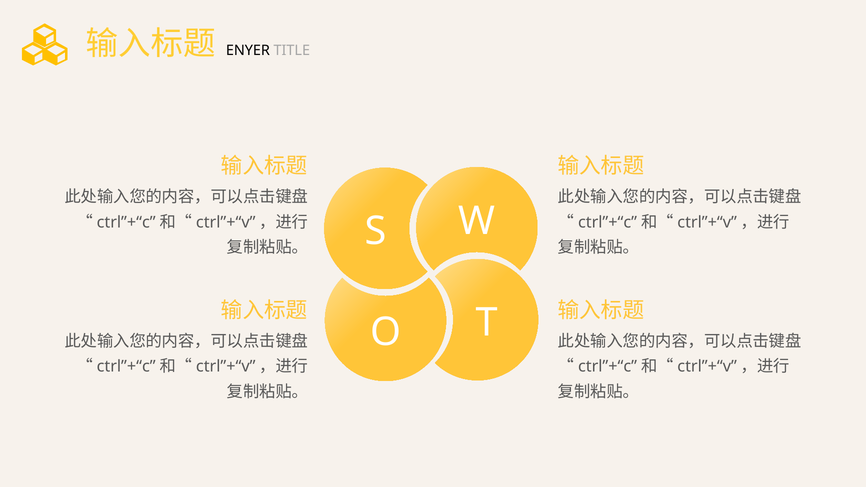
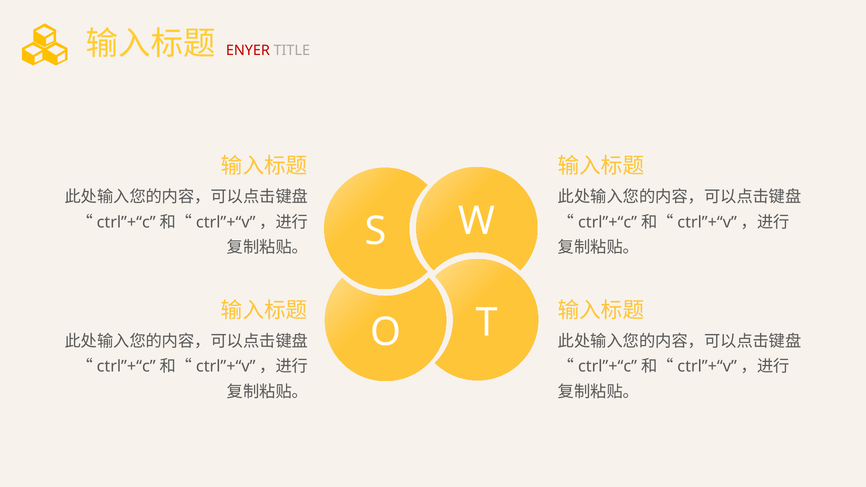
ENYER colour: black -> red
